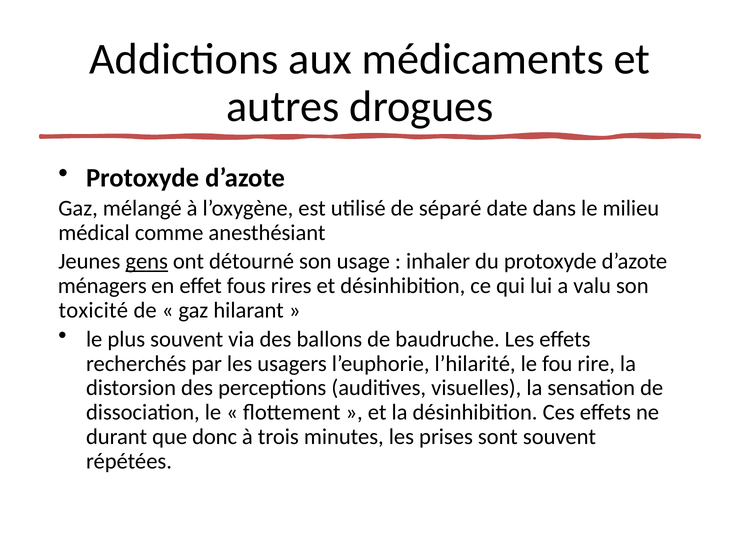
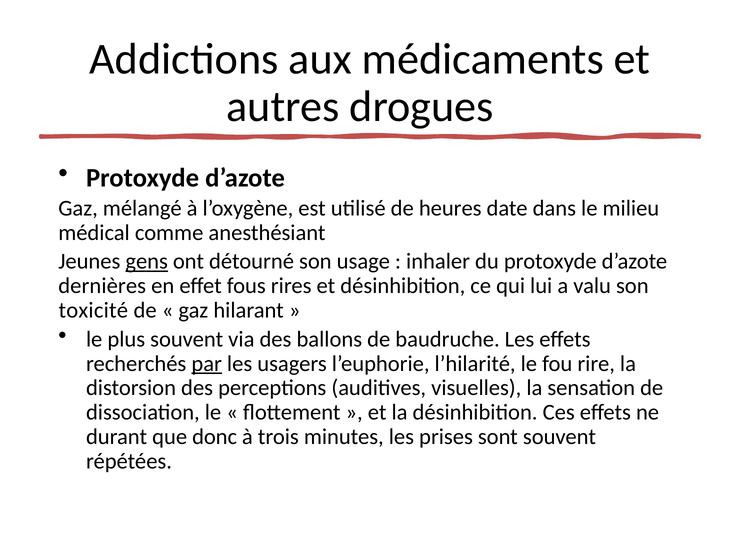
séparé: séparé -> heures
ménagers: ménagers -> dernières
par underline: none -> present
